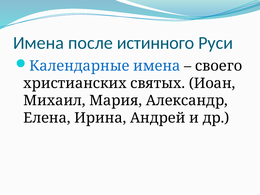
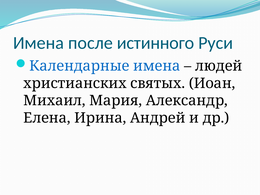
своего: своего -> людей
